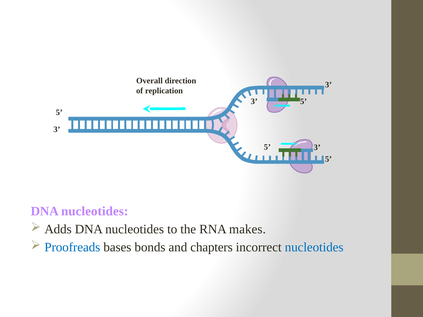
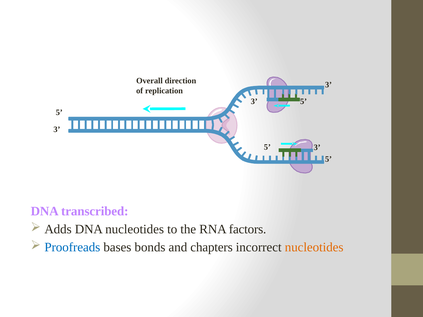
nucleotides at (95, 211): nucleotides -> transcribed
makes: makes -> factors
nucleotides at (314, 248) colour: blue -> orange
